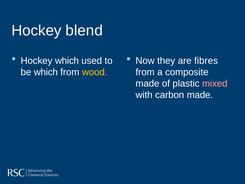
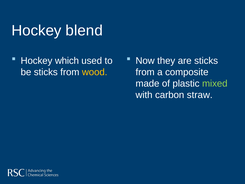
are fibres: fibres -> sticks
be which: which -> sticks
mixed colour: pink -> light green
carbon made: made -> straw
